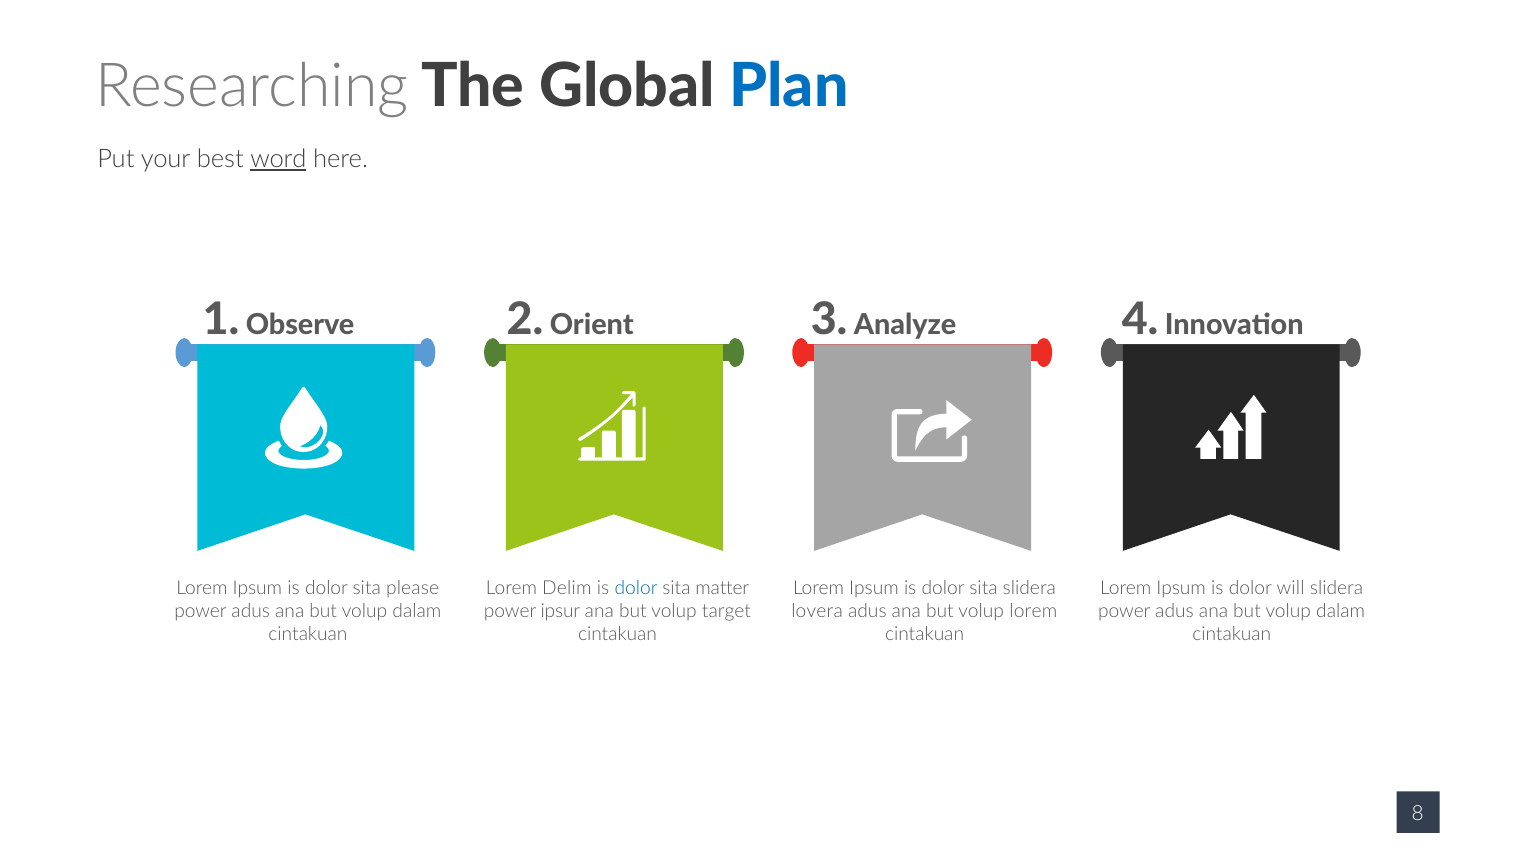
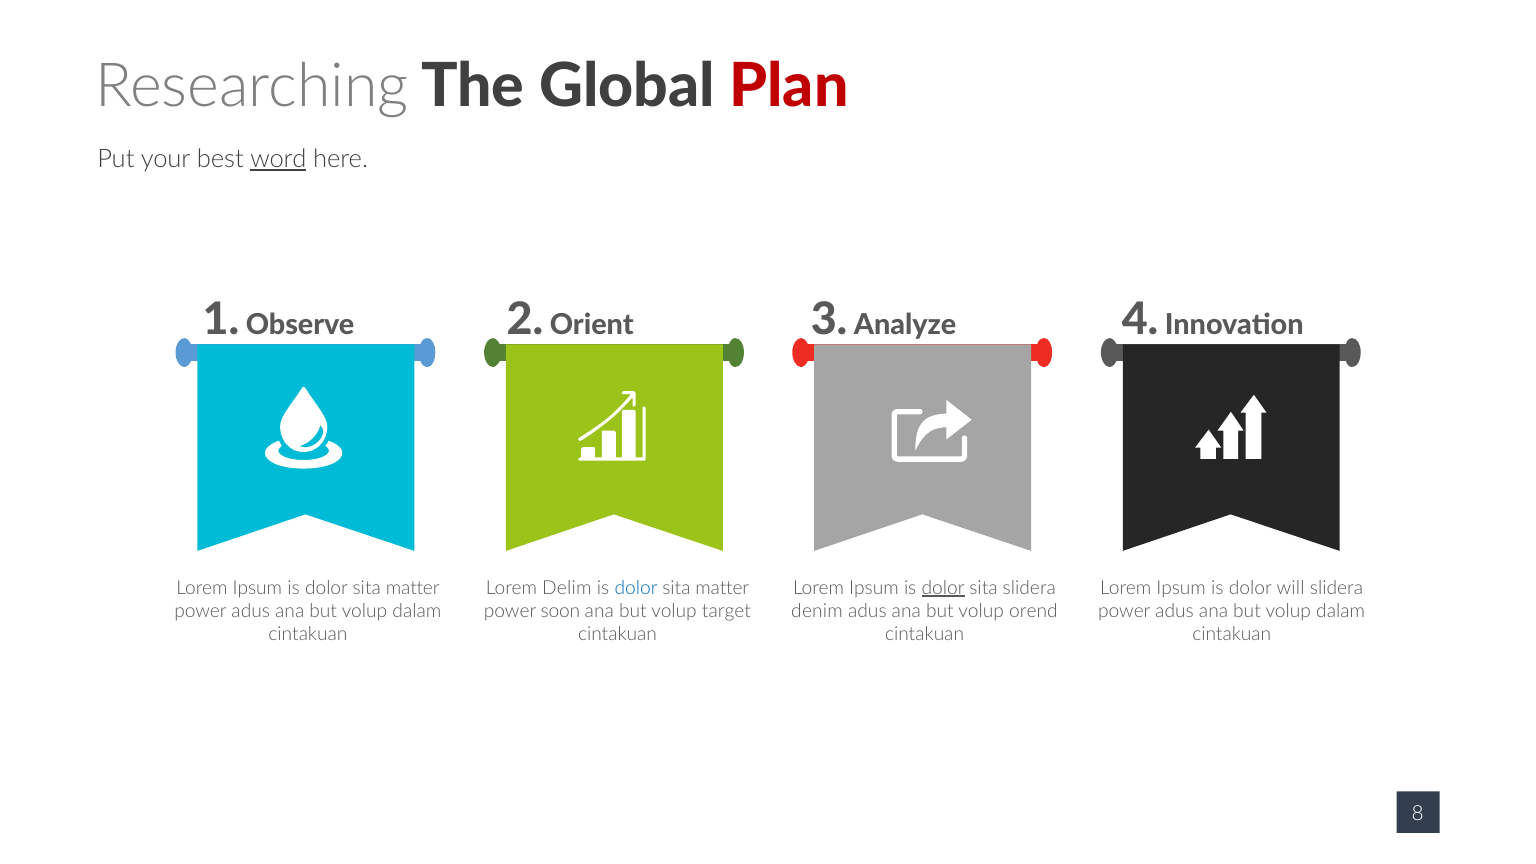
Plan colour: blue -> red
please at (413, 588): please -> matter
dolor at (943, 588) underline: none -> present
ipsur: ipsur -> soon
lovera: lovera -> denim
volup lorem: lorem -> orend
